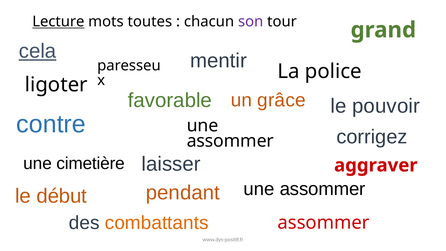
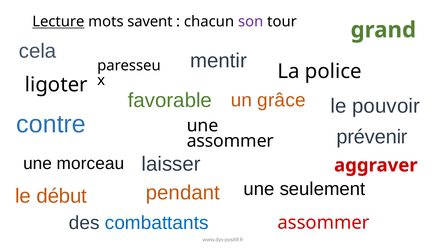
toutes: toutes -> savent
cela underline: present -> none
corrigez: corrigez -> prévenir
cimetière: cimetière -> morceau
pendant une assommer: assommer -> seulement
combattants colour: orange -> blue
